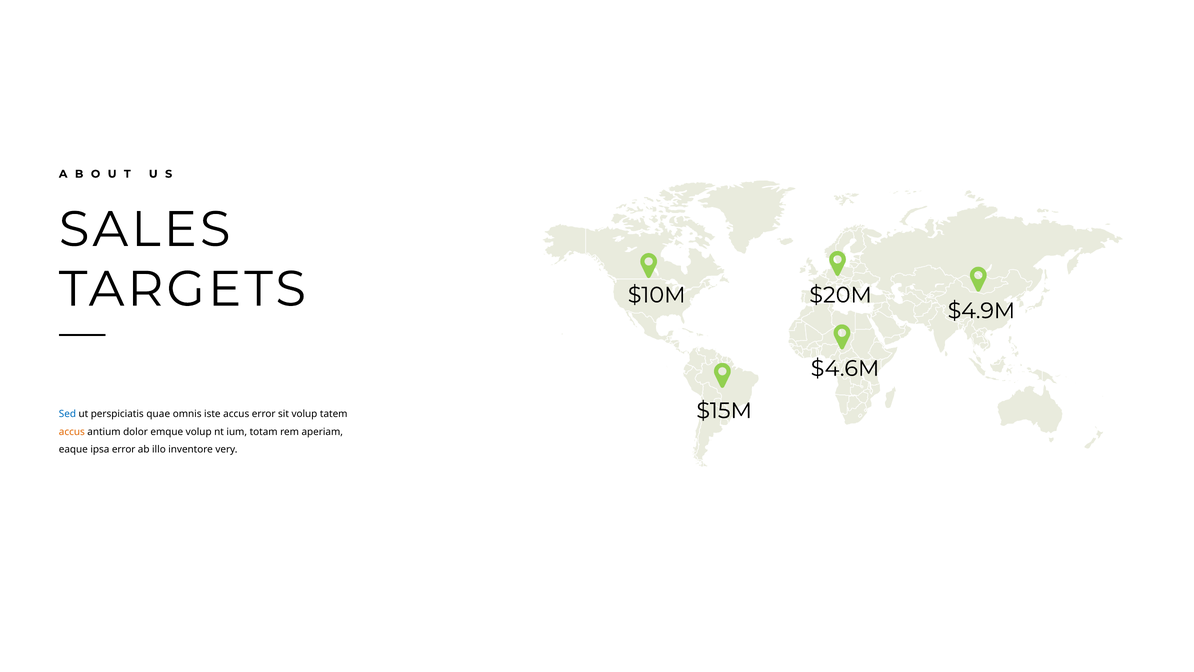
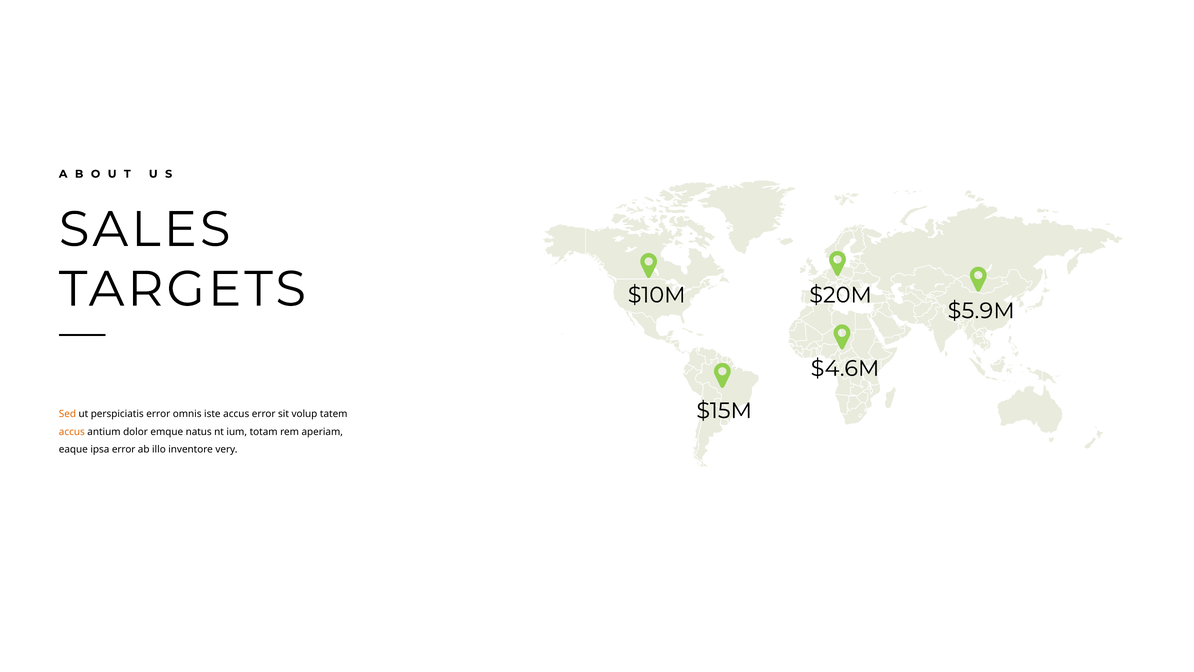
$4.9M: $4.9M -> $5.9M
Sed colour: blue -> orange
perspiciatis quae: quae -> error
emque volup: volup -> natus
